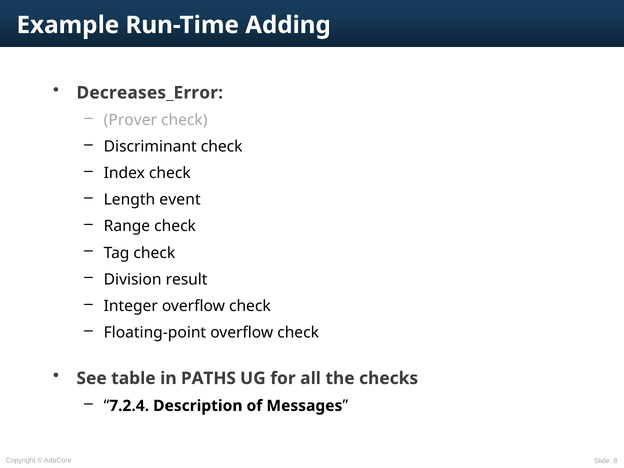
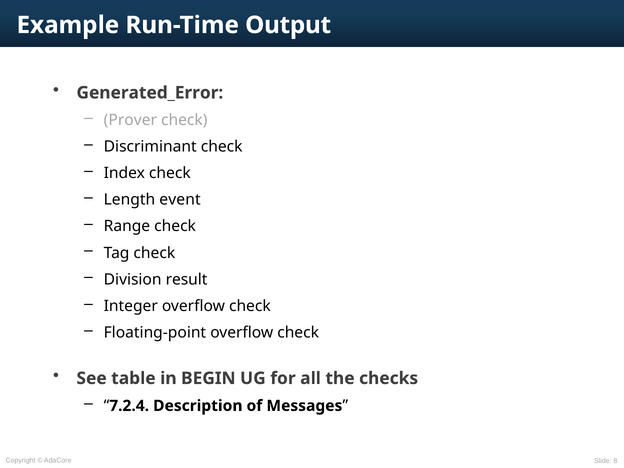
Adding: Adding -> Output
Decreases_Error: Decreases_Error -> Generated_Error
PATHS: PATHS -> BEGIN
